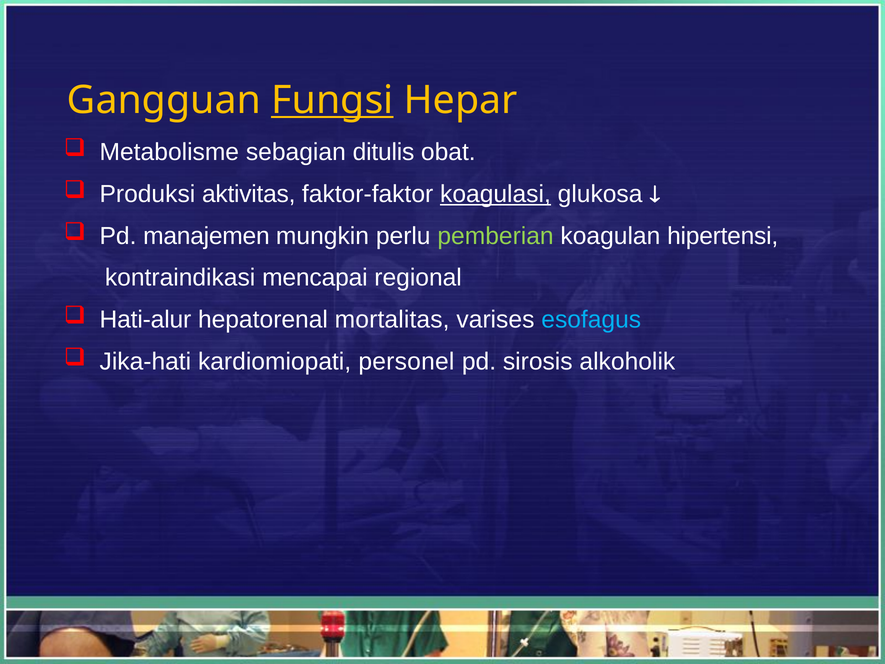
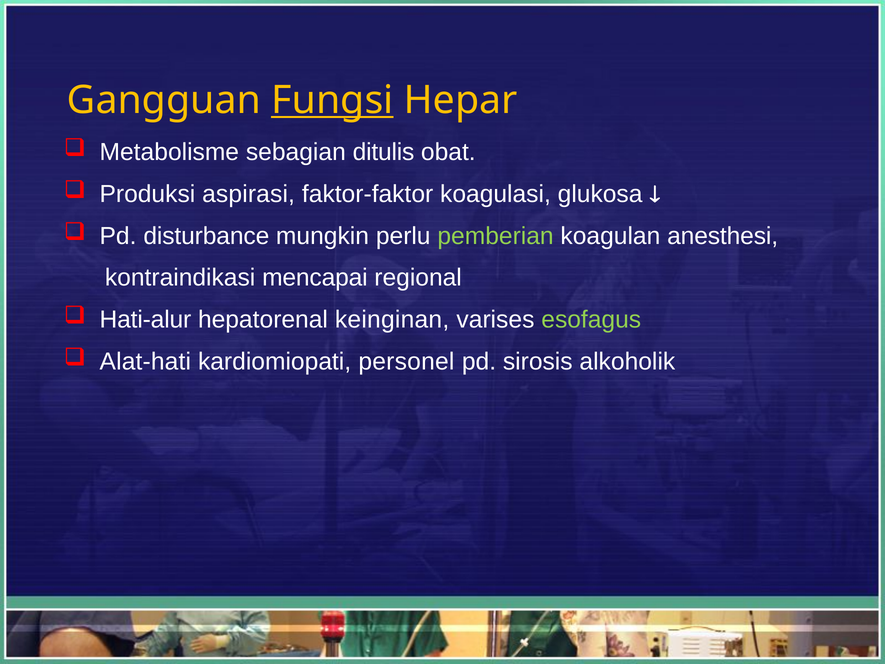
aktivitas: aktivitas -> aspirasi
koagulasi underline: present -> none
manajemen: manajemen -> disturbance
hipertensi: hipertensi -> anesthesi
mortalitas: mortalitas -> keinginan
esofagus colour: light blue -> light green
Jika-hati: Jika-hati -> Alat-hati
